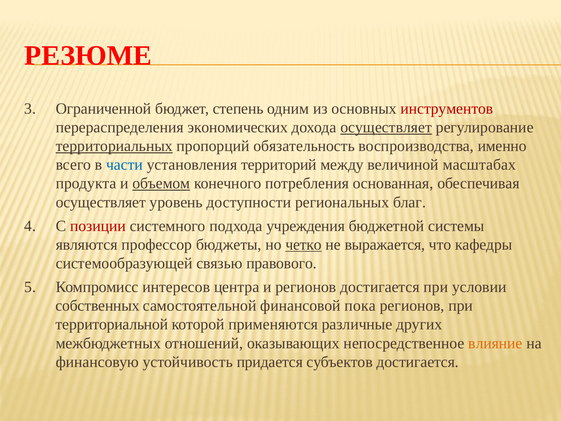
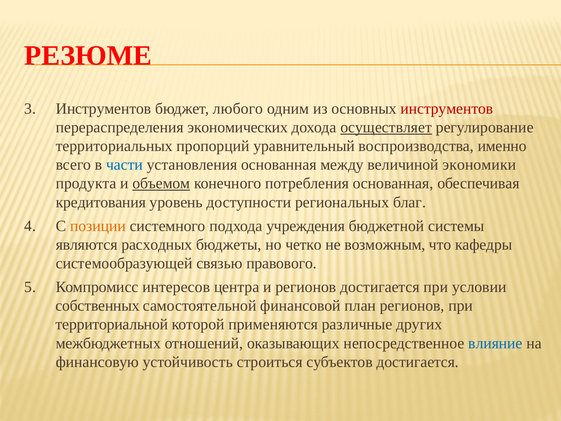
Ограниченной at (104, 109): Ограниченной -> Инструментов
степень: степень -> любого
территориальных underline: present -> none
обязательность: обязательность -> уравнительный
установления территорий: территорий -> основанная
масштабах: масштабах -> экономики
осуществляет at (101, 202): осуществляет -> кредитования
позиции colour: red -> orange
профессор: профессор -> расходных
четко underline: present -> none
выражается: выражается -> возможным
пока: пока -> план
влияние colour: orange -> blue
придается: придается -> строиться
